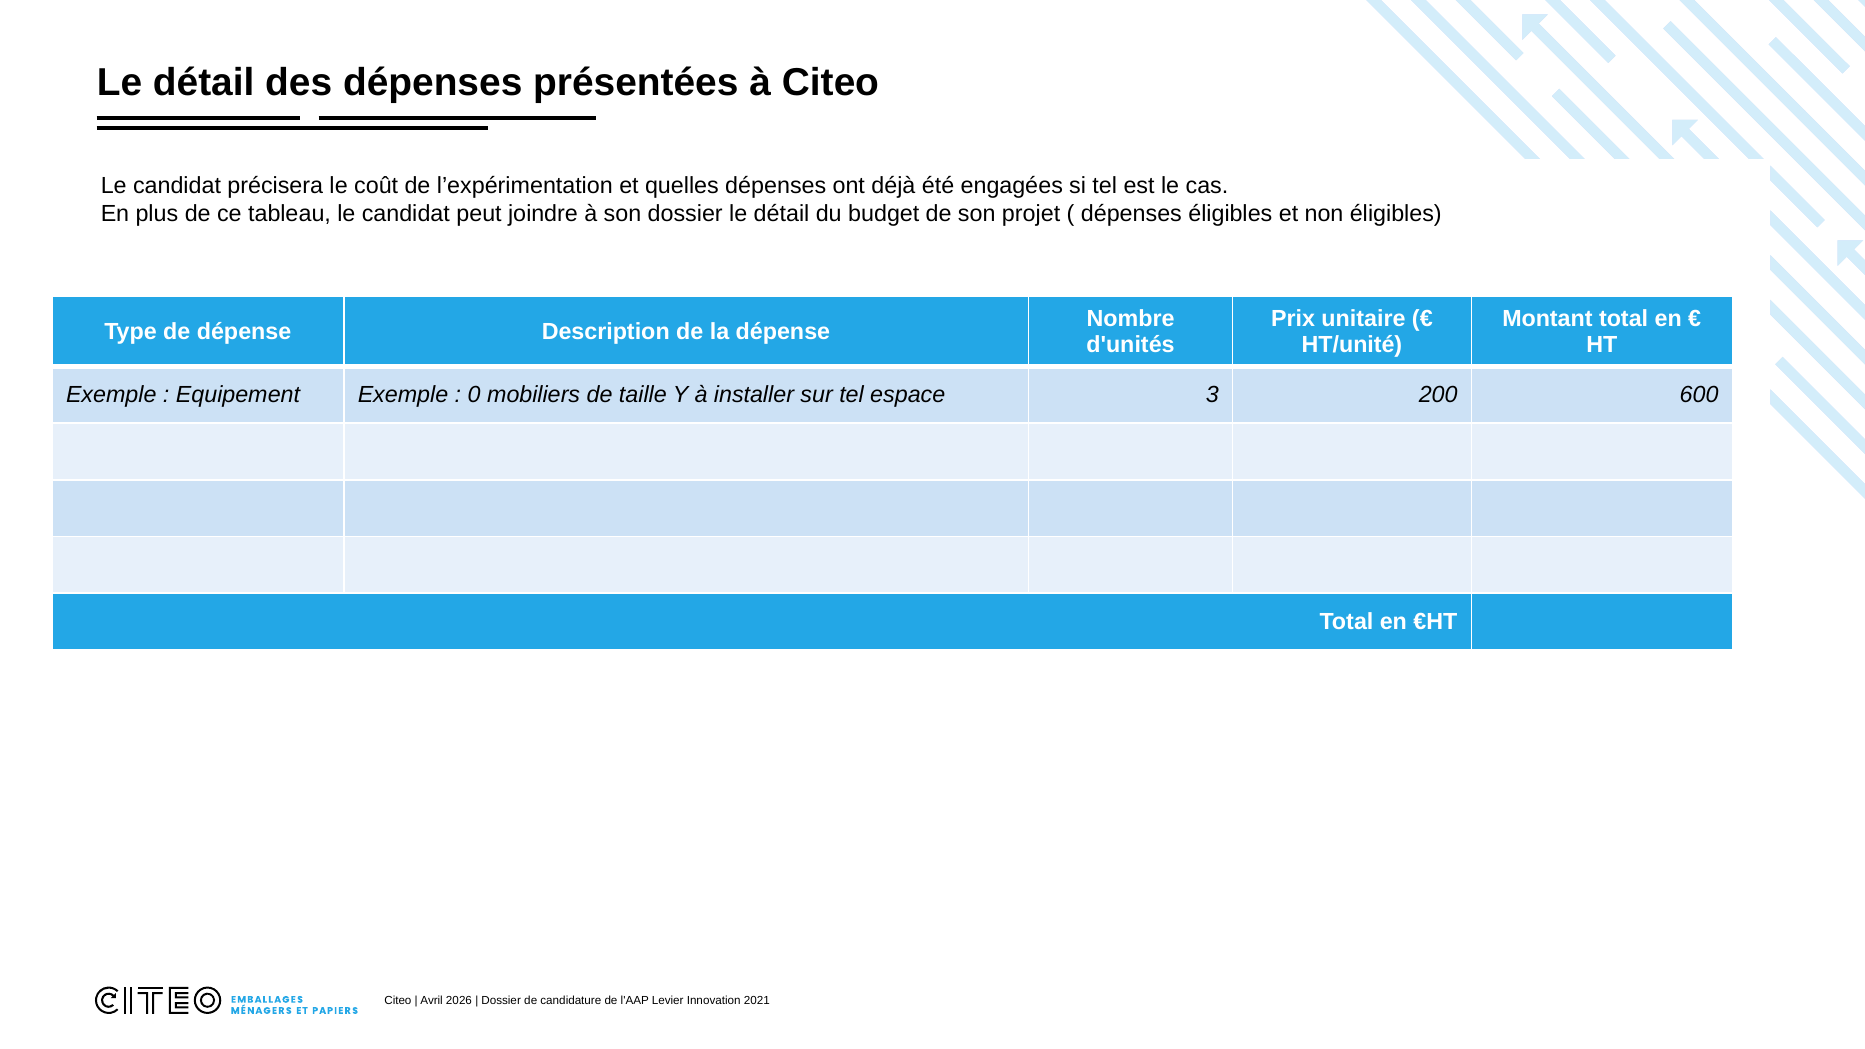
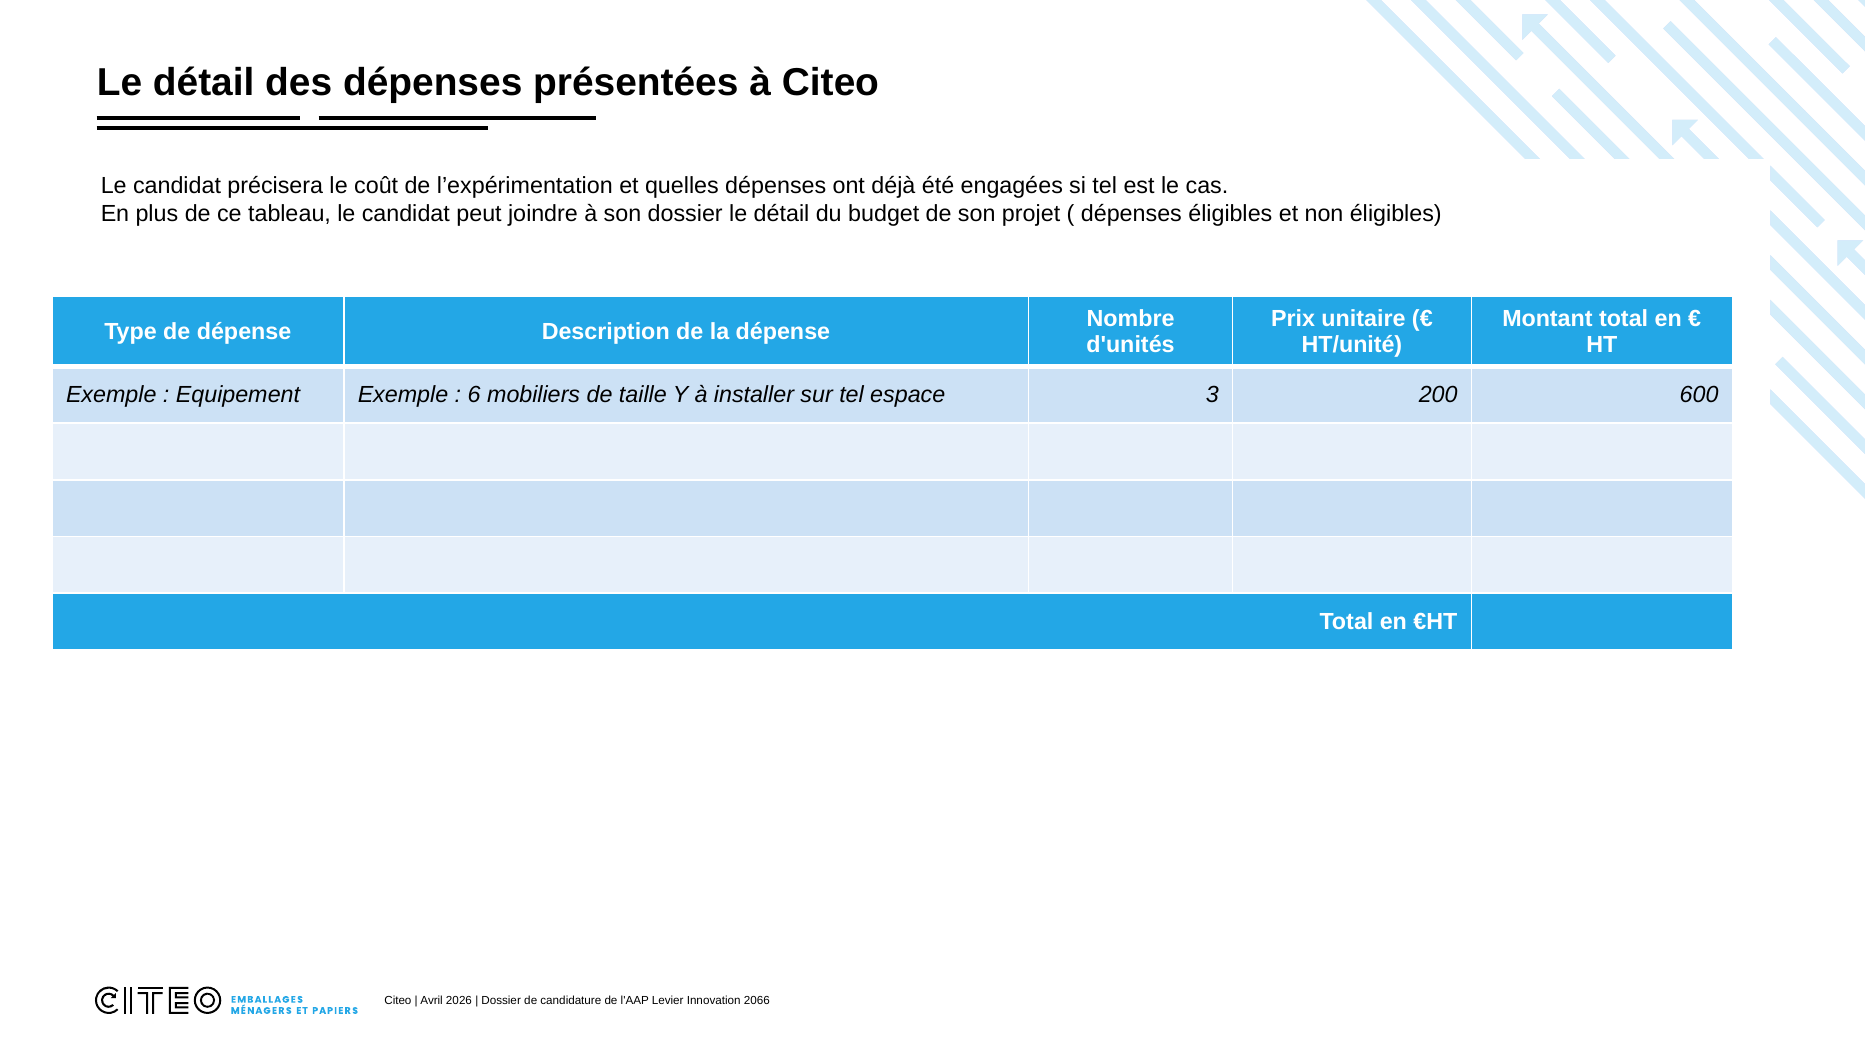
0: 0 -> 6
2021: 2021 -> 2066
